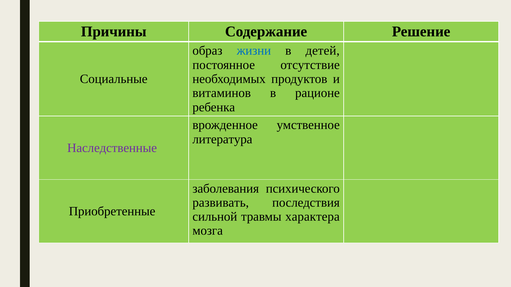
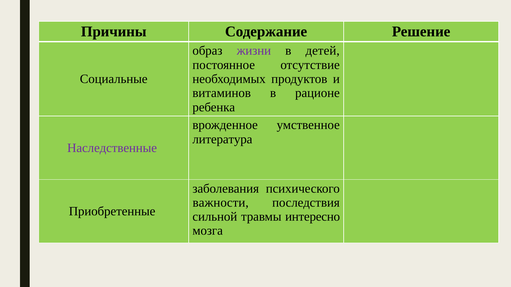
жизни colour: blue -> purple
развивать: развивать -> важности
характера: характера -> интересно
